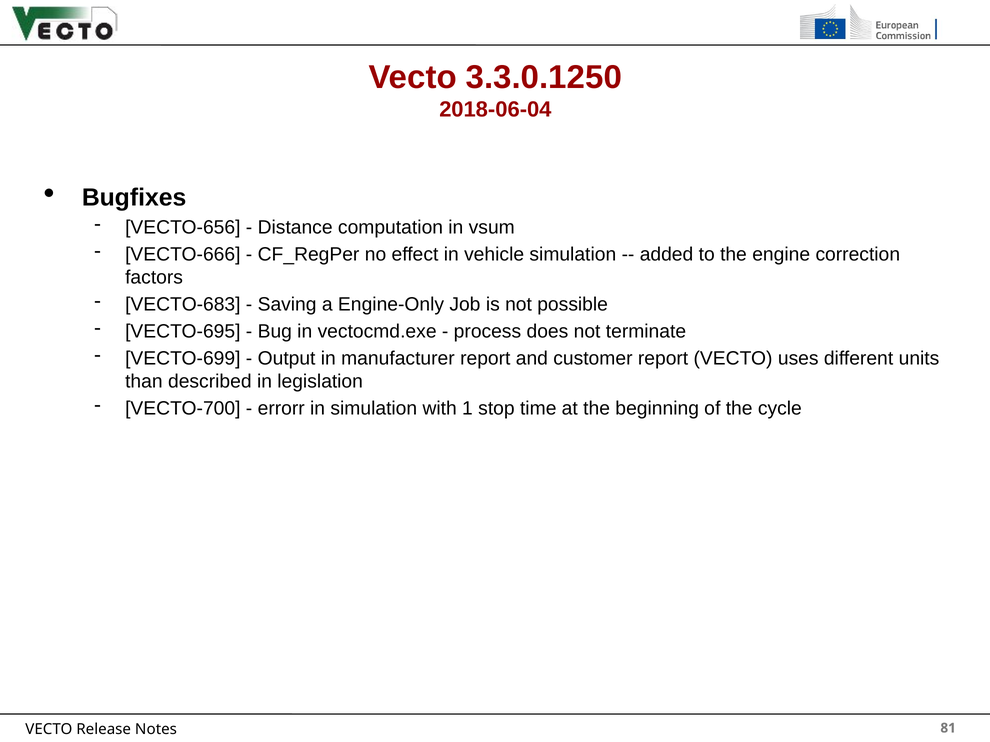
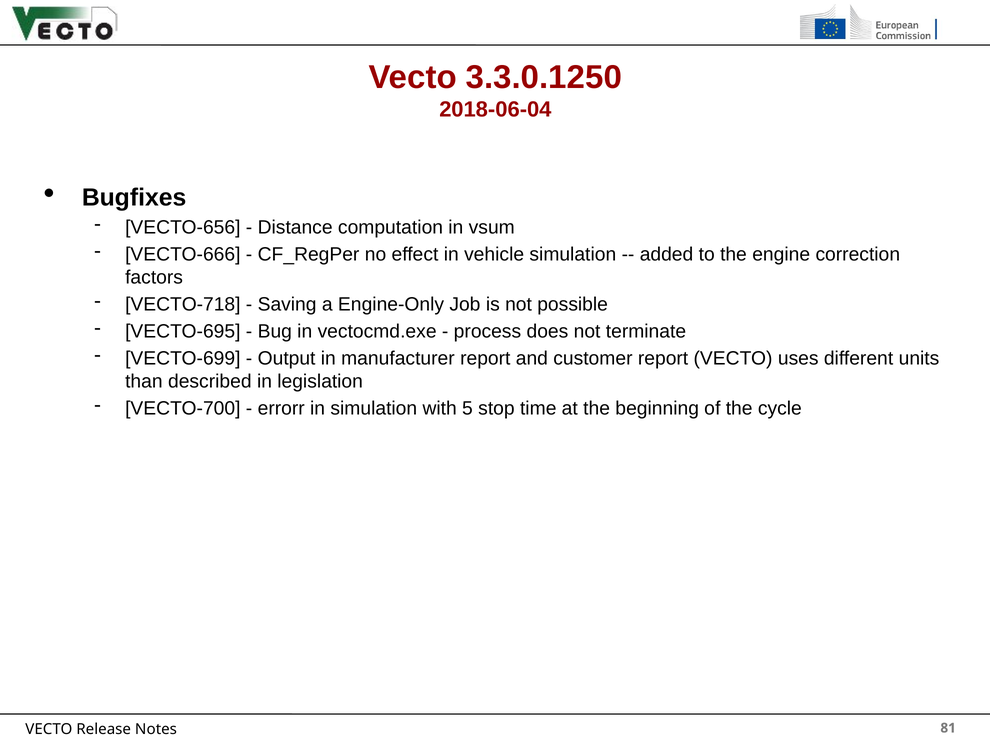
VECTO-683: VECTO-683 -> VECTO-718
1: 1 -> 5
